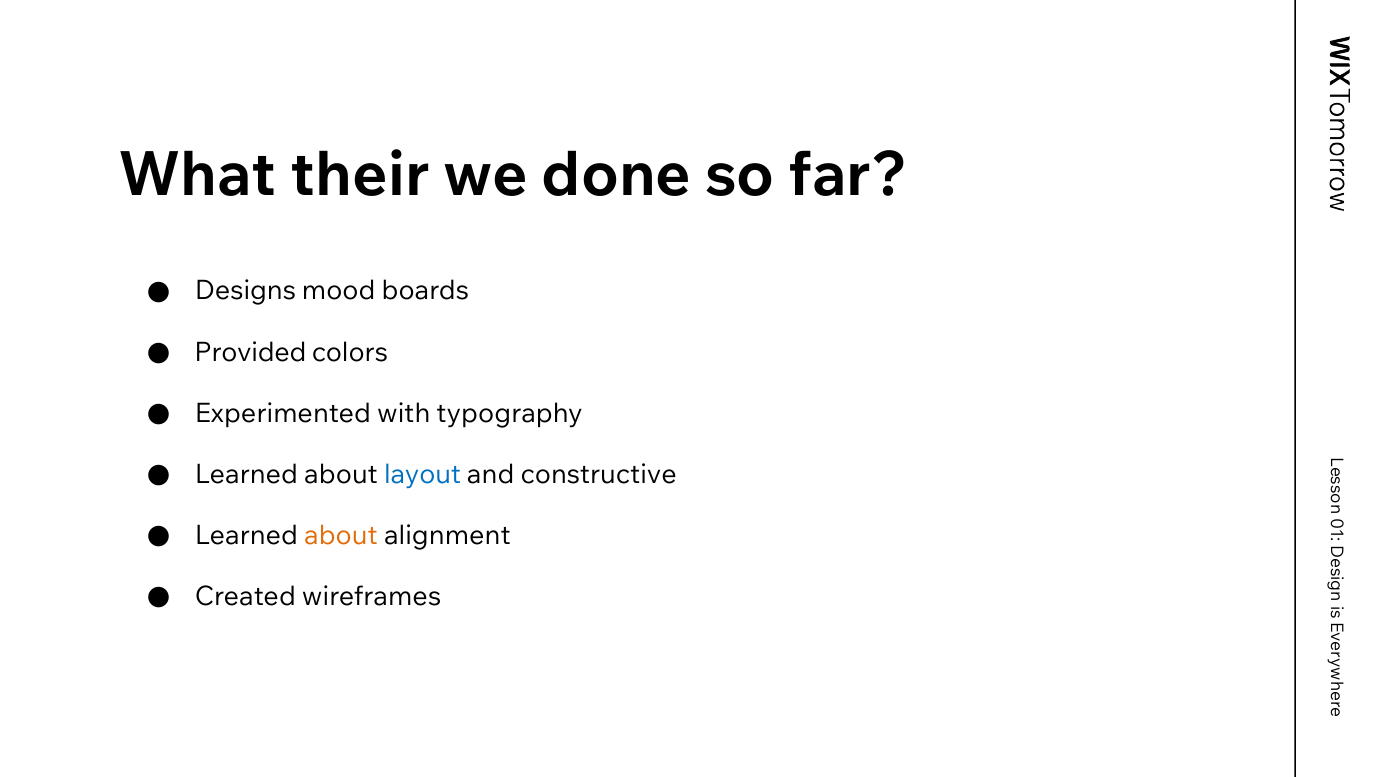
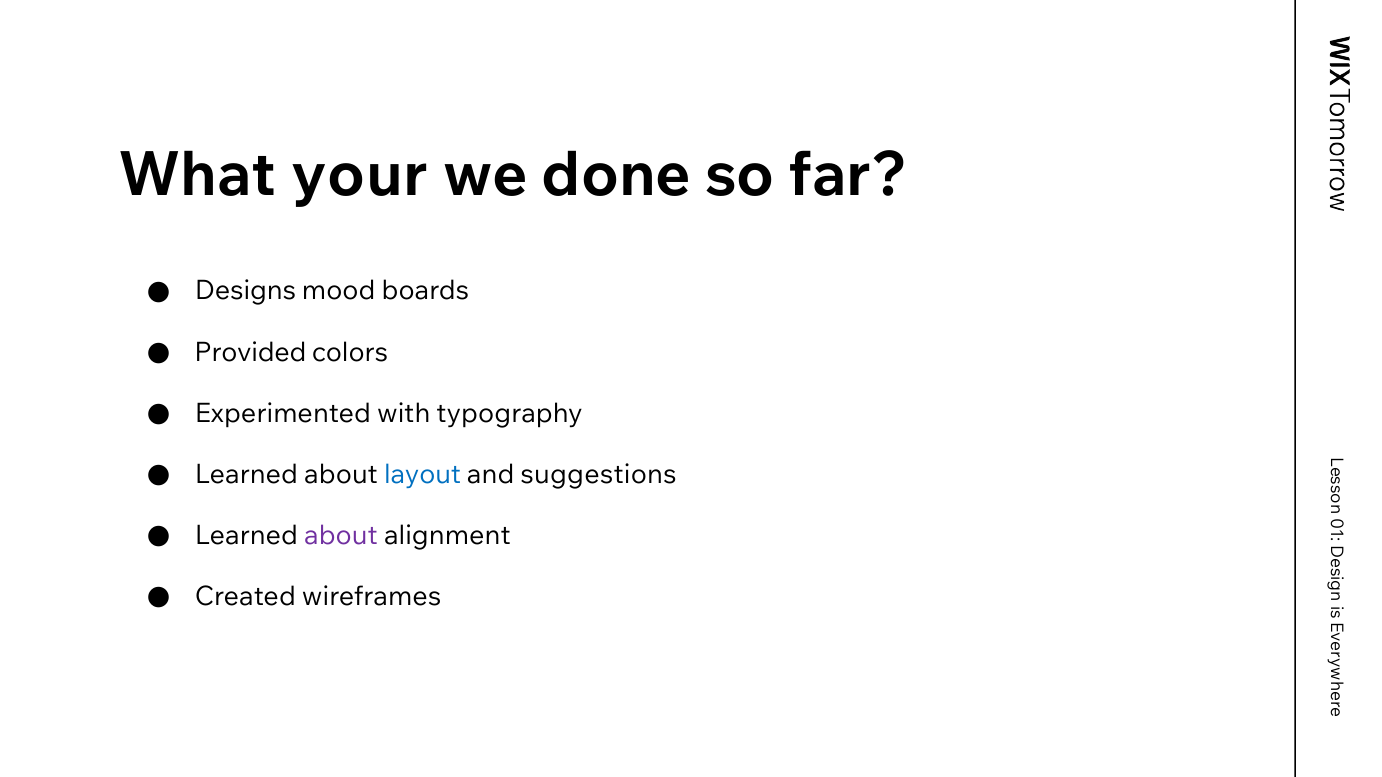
their: their -> your
constructive: constructive -> suggestions
about at (341, 536) colour: orange -> purple
